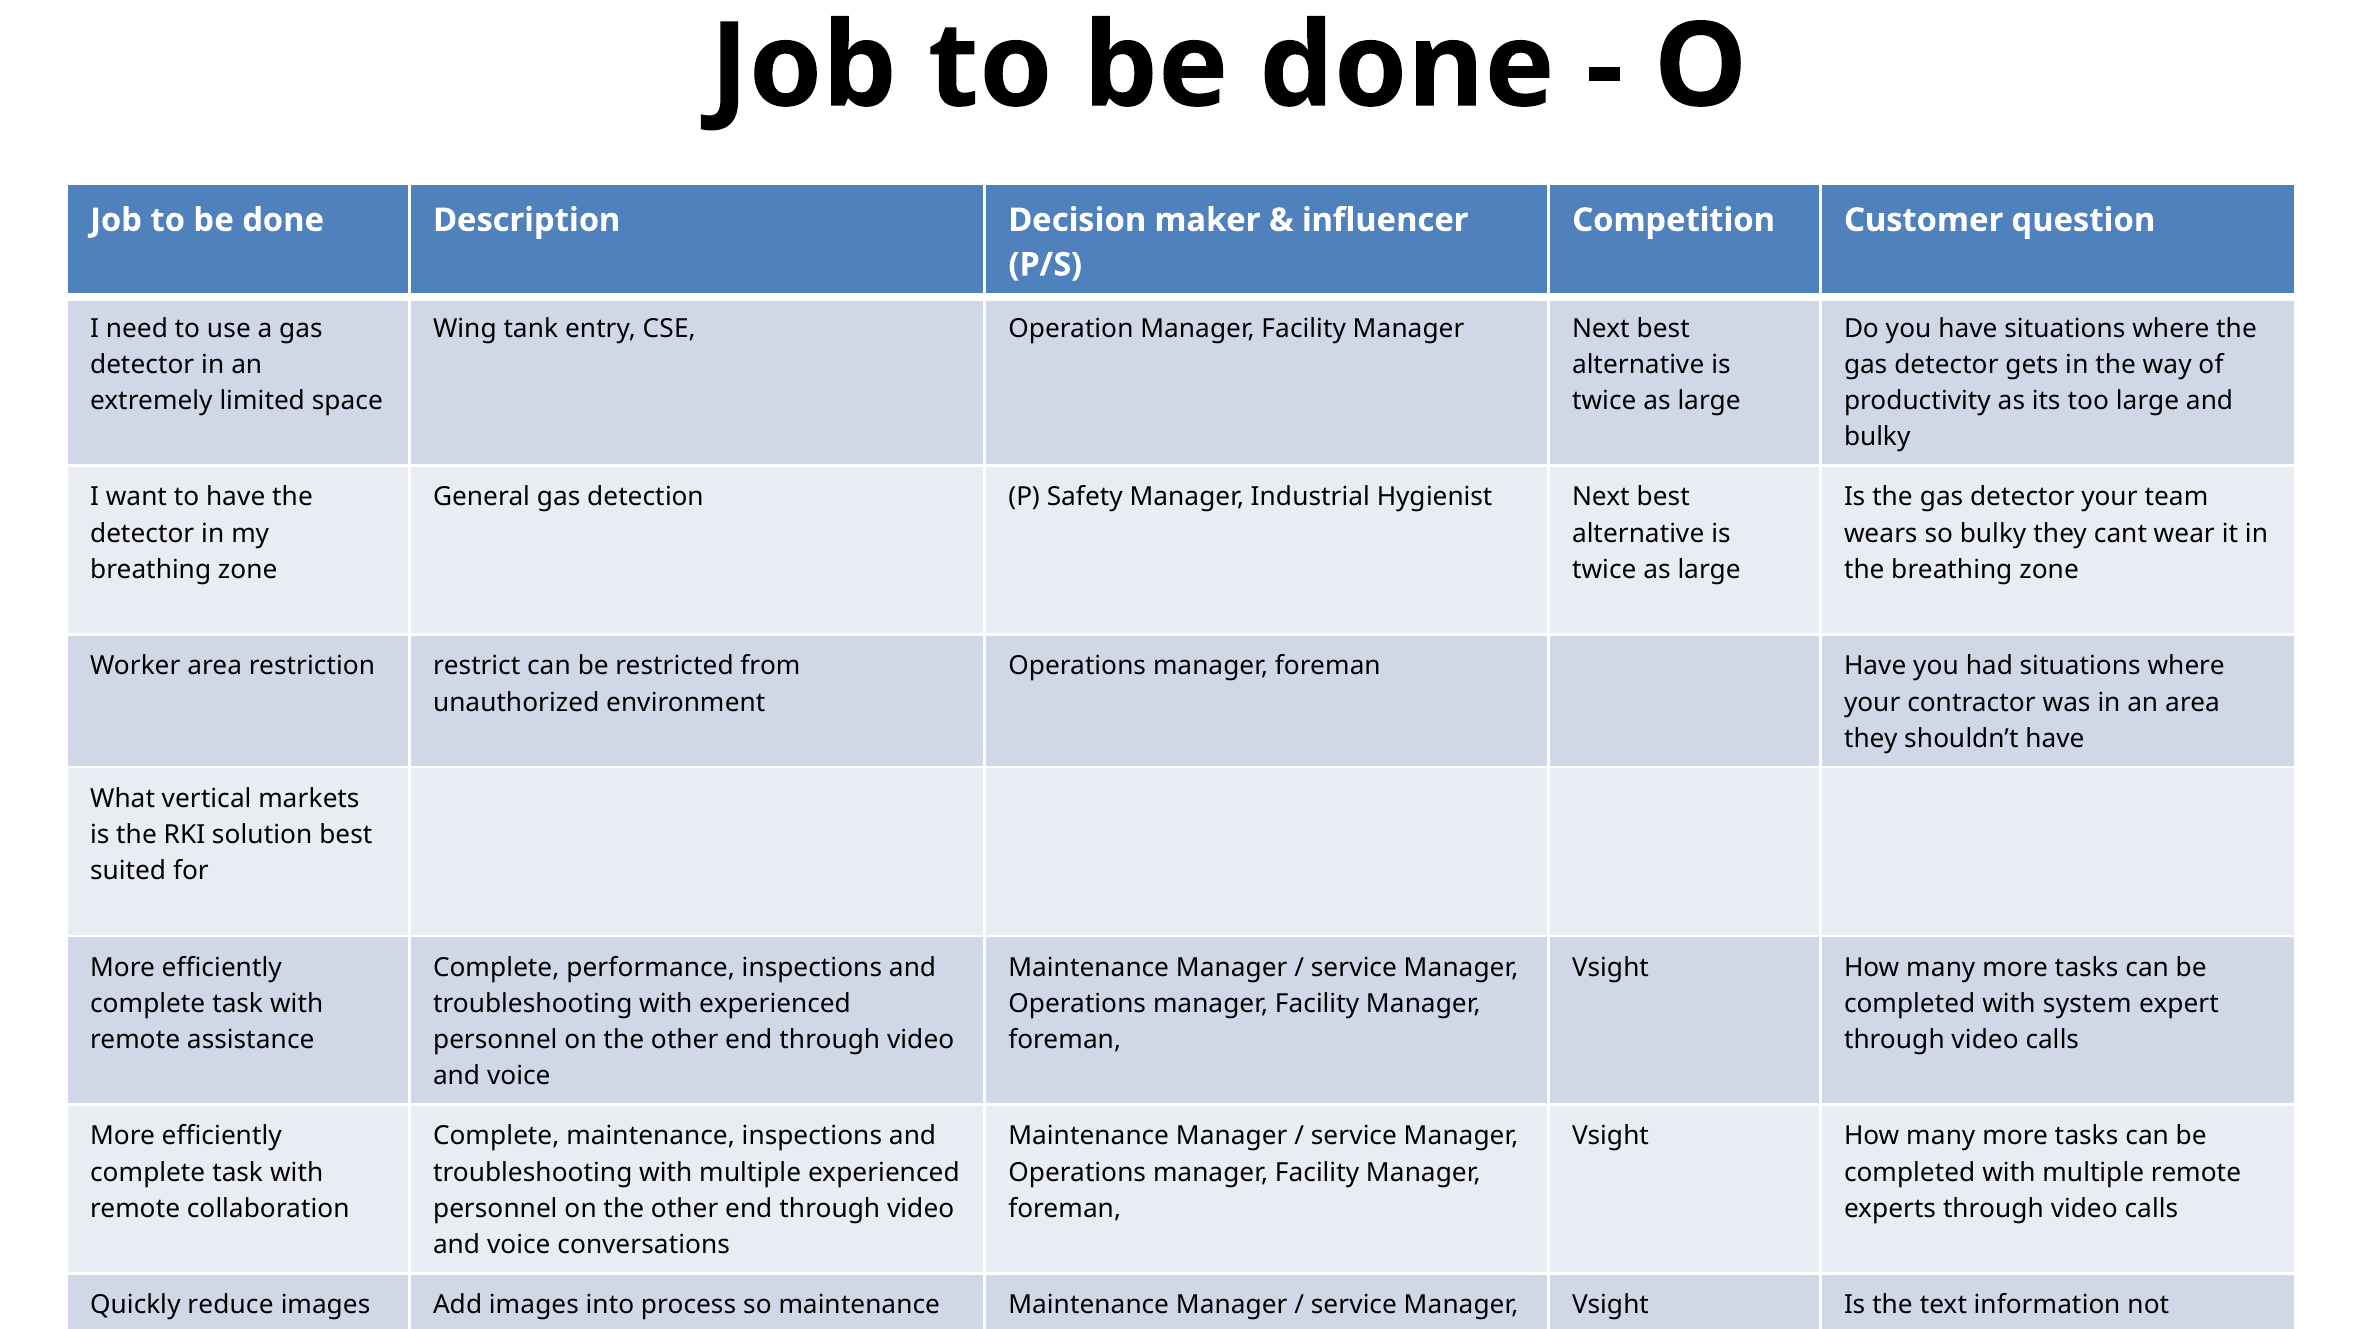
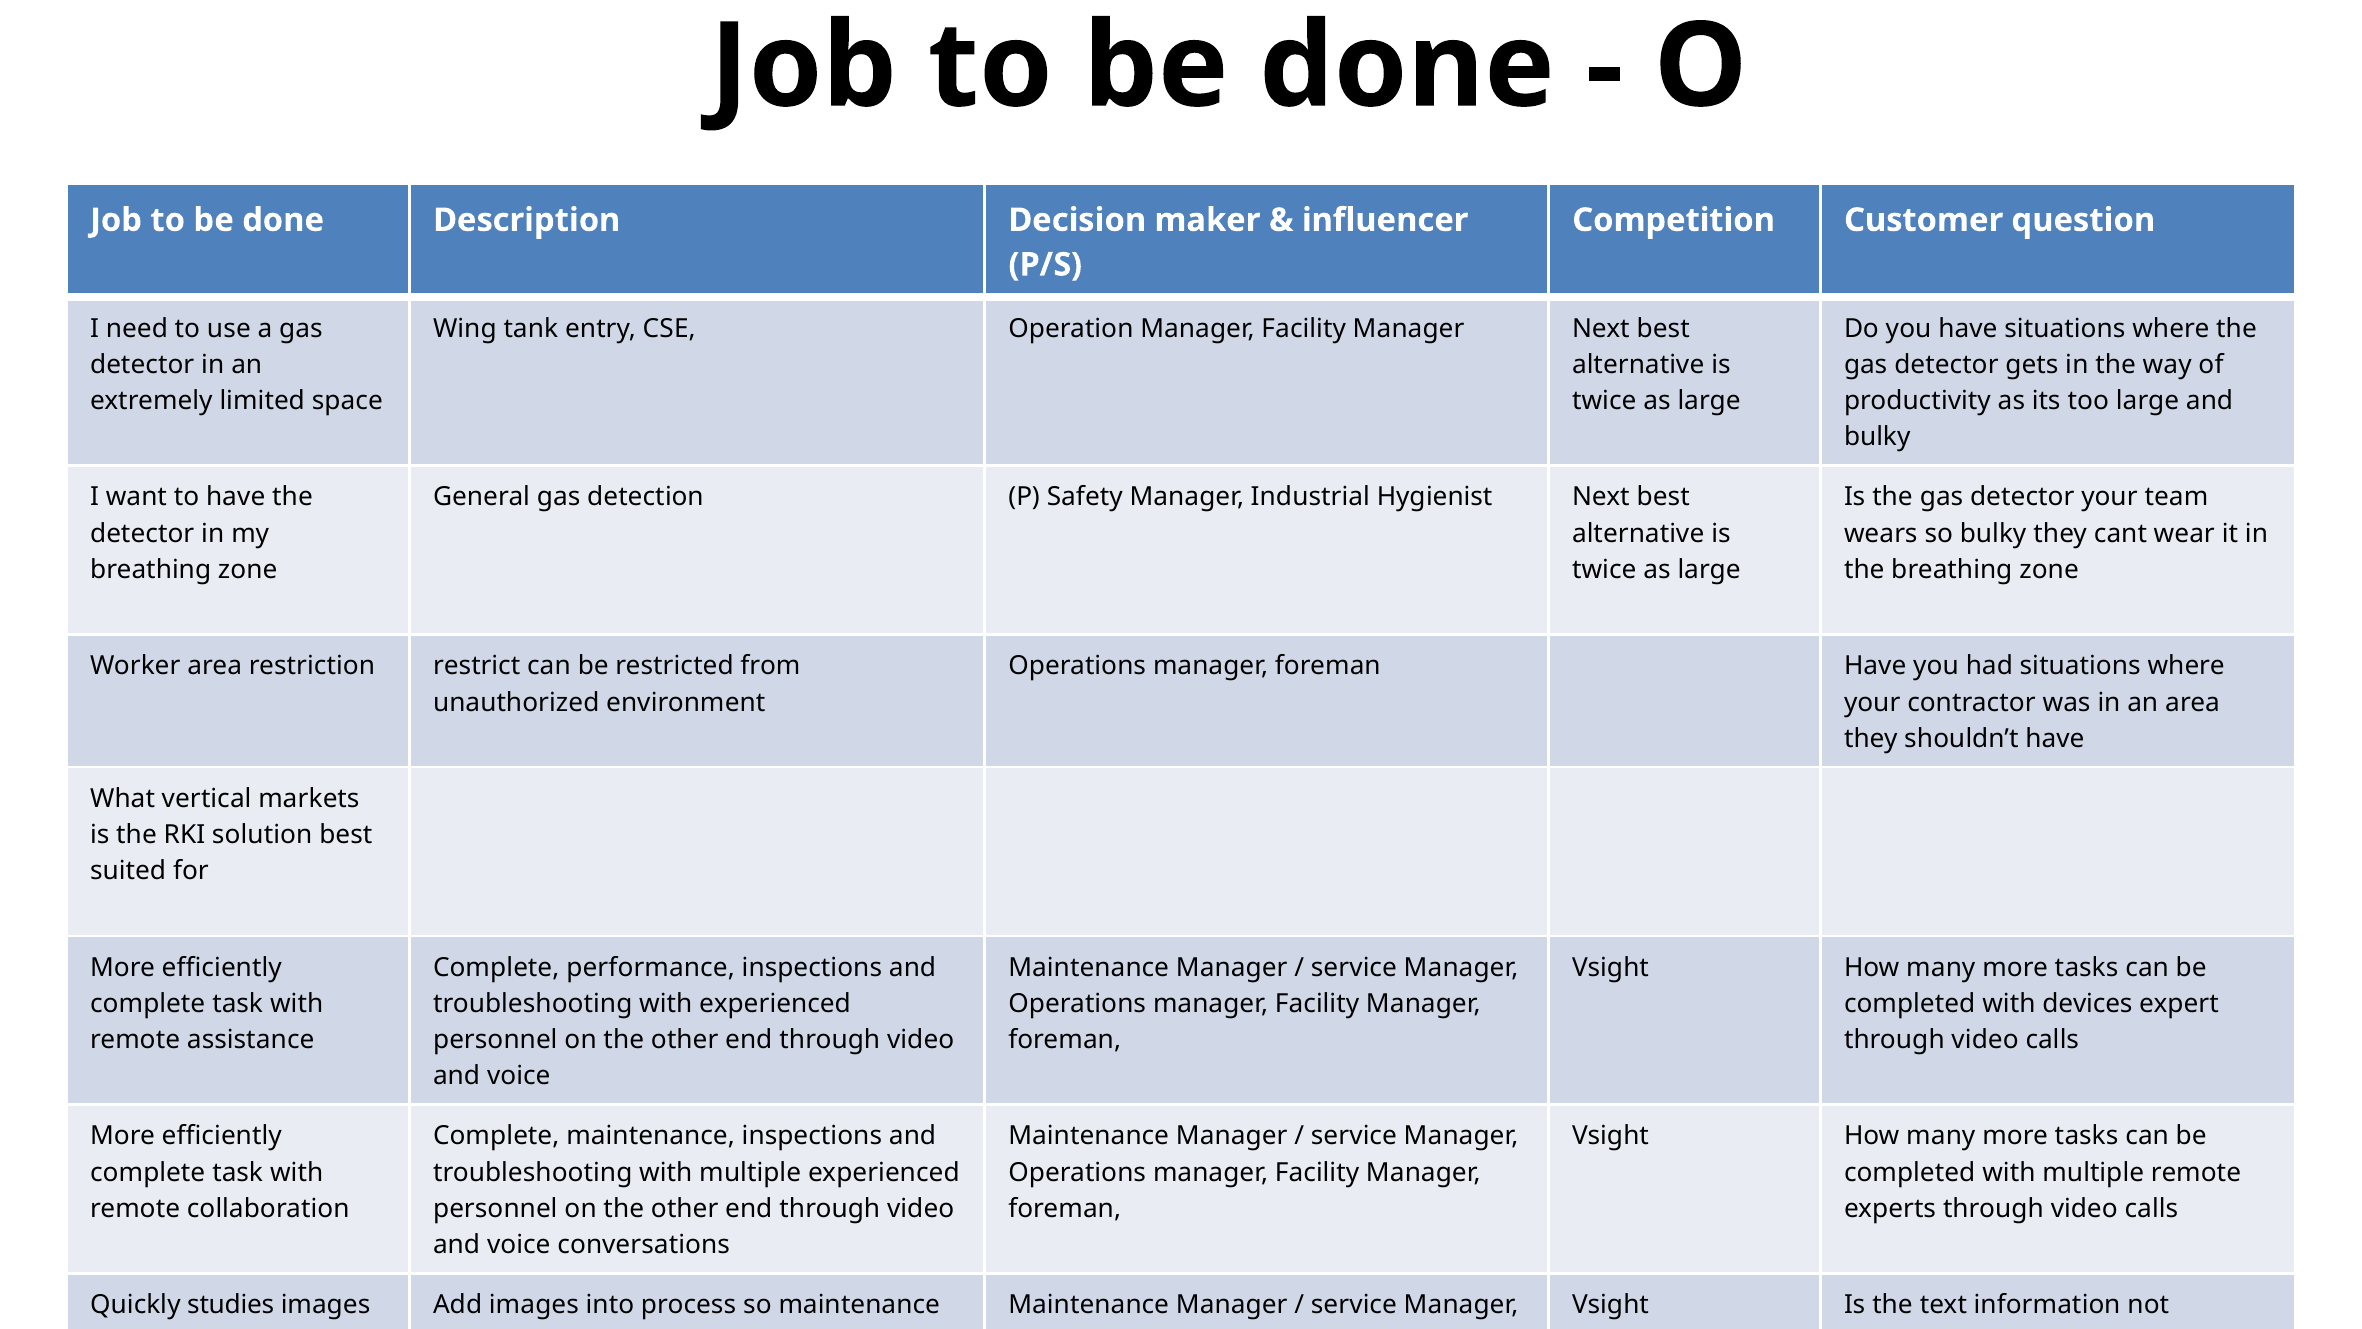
system: system -> devices
reduce: reduce -> studies
